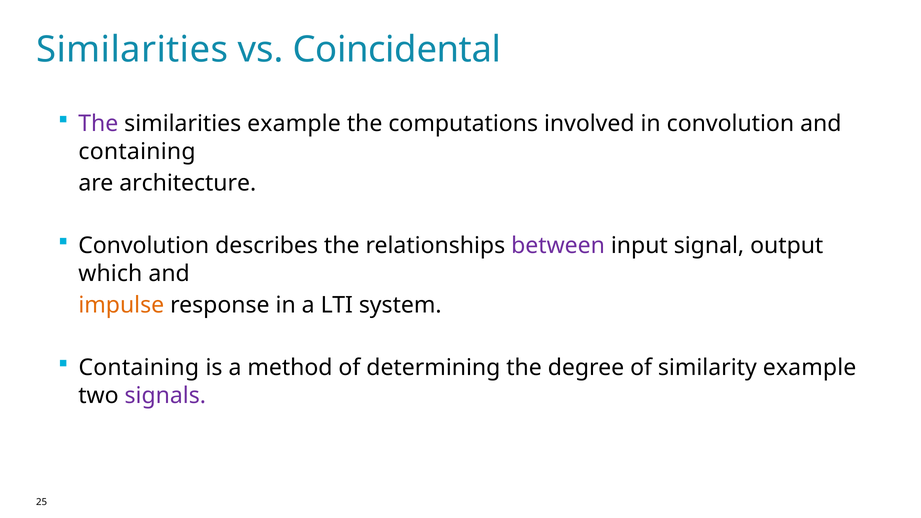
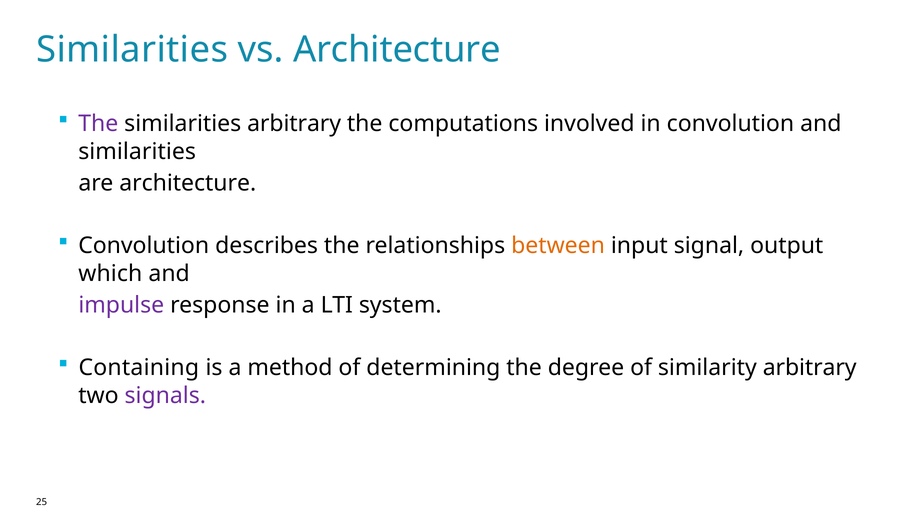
vs Coincidental: Coincidental -> Architecture
similarities example: example -> arbitrary
containing at (137, 152): containing -> similarities
between colour: purple -> orange
impulse colour: orange -> purple
similarity example: example -> arbitrary
